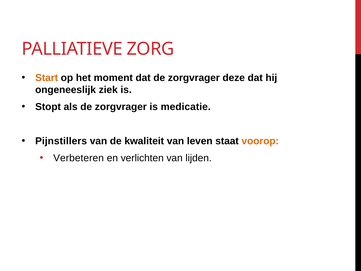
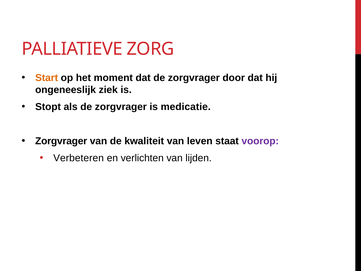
deze: deze -> door
Pijnstillers at (61, 141): Pijnstillers -> Zorgvrager
voorop colour: orange -> purple
